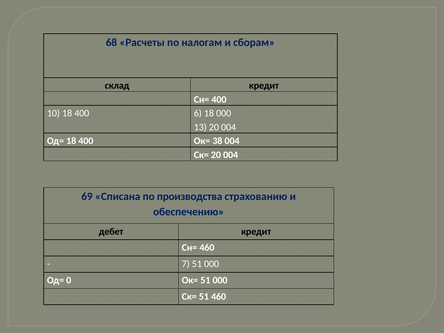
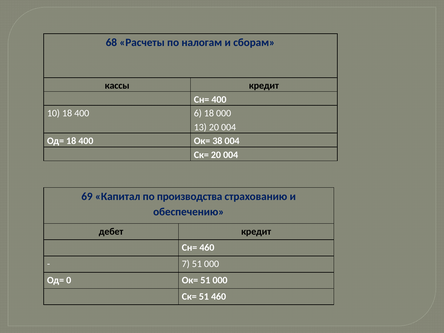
склад: склад -> кассы
Списана: Списана -> Капитал
